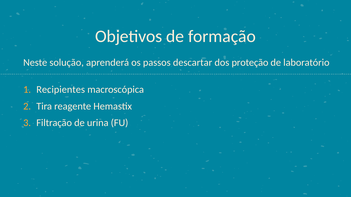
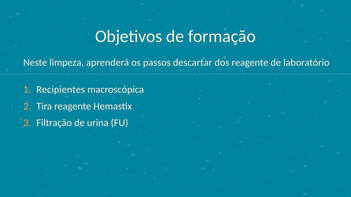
solução: solução -> limpeza
dos proteção: proteção -> reagente
